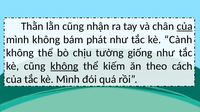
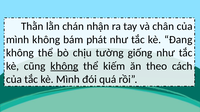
lằn cũng: cũng -> chán
của at (185, 26) underline: present -> none
Cành: Cành -> Đang
